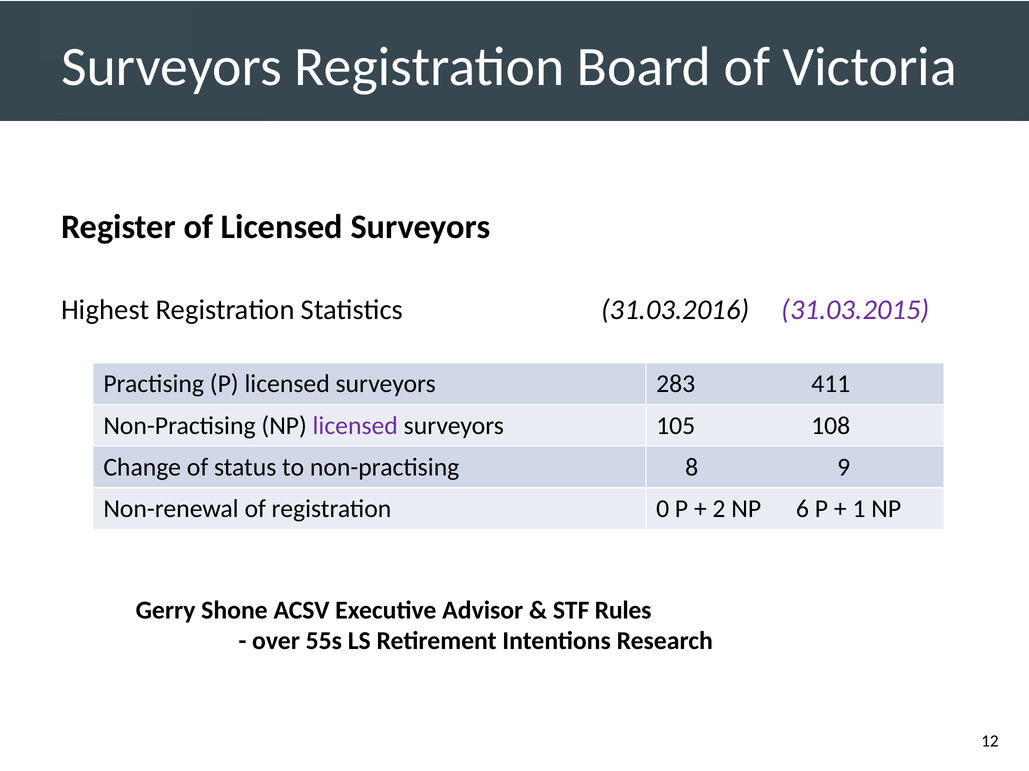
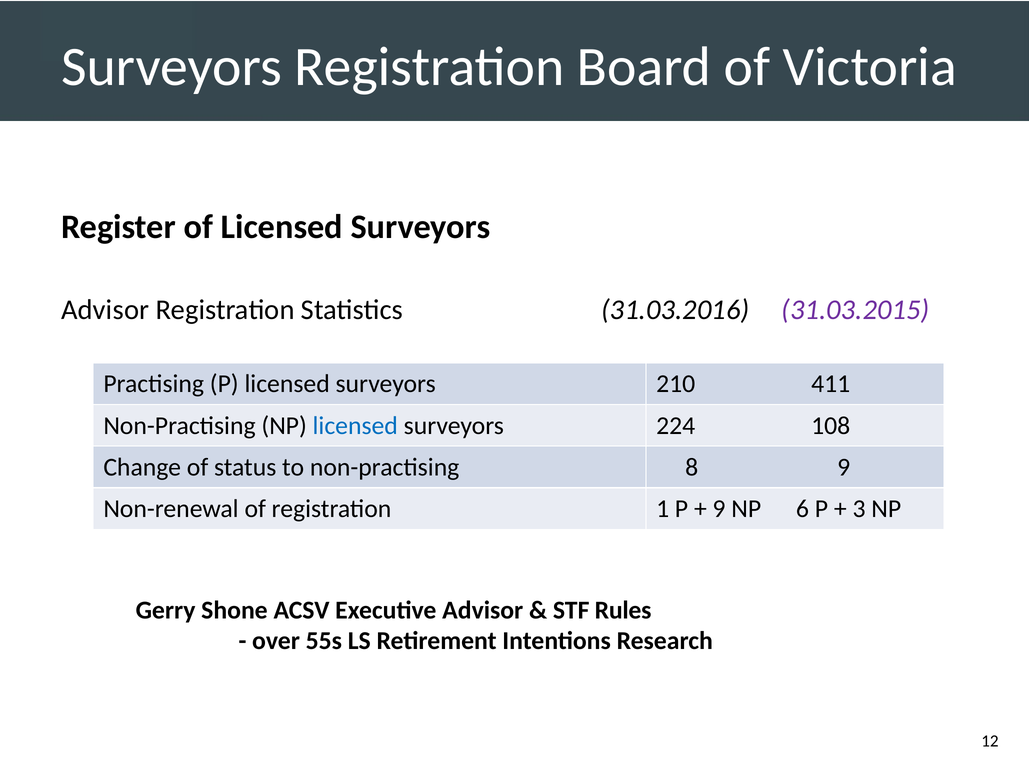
Highest at (105, 310): Highest -> Advisor
283: 283 -> 210
licensed at (355, 426) colour: purple -> blue
105: 105 -> 224
0: 0 -> 1
2 at (719, 509): 2 -> 9
1: 1 -> 3
